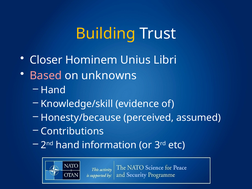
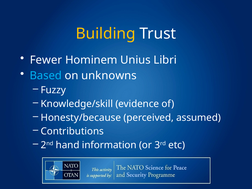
Closer: Closer -> Fewer
Based colour: pink -> light blue
Hand at (53, 90): Hand -> Fuzzy
